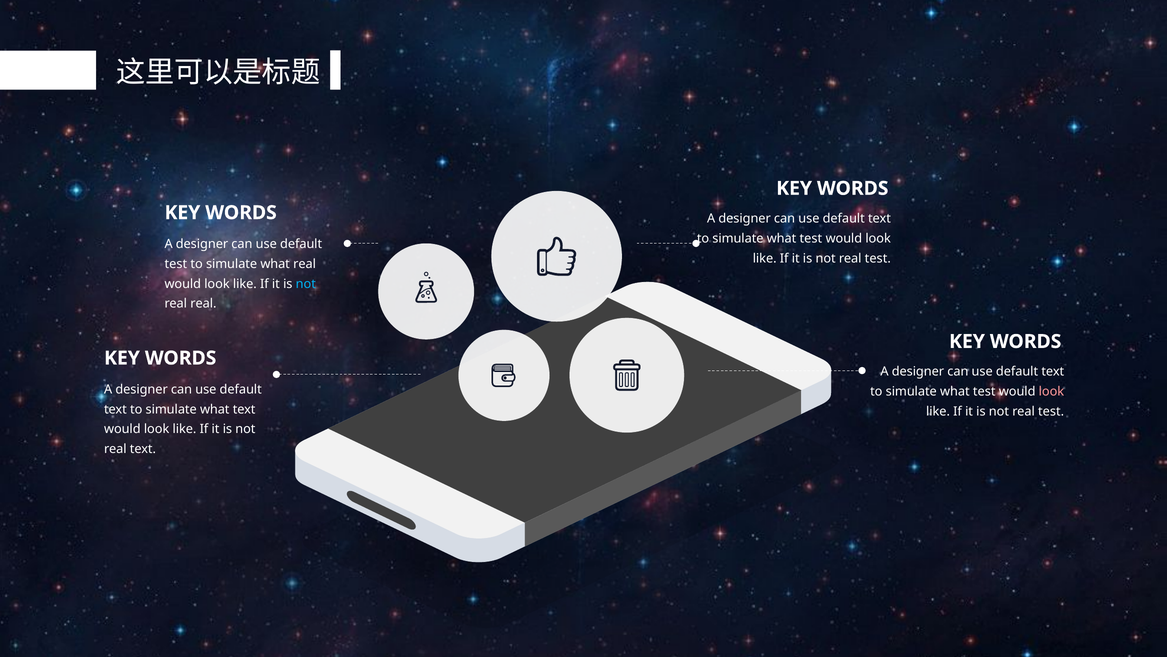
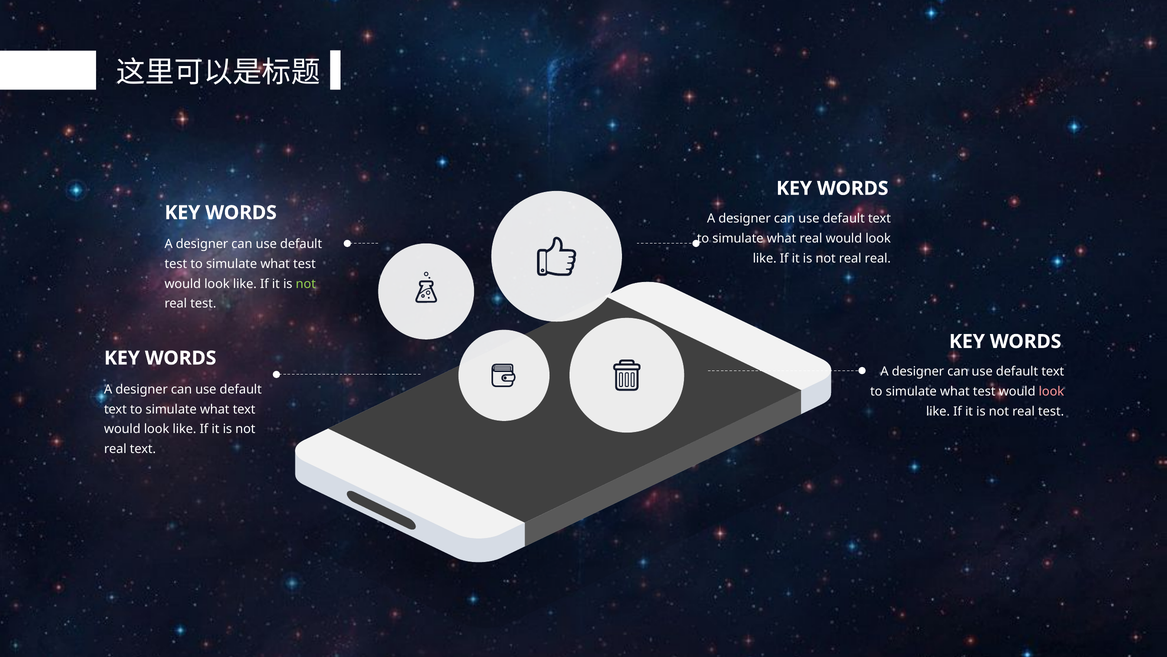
test at (811, 238): test -> real
test at (878, 258): test -> real
real at (305, 264): real -> test
not at (306, 284) colour: light blue -> light green
real at (203, 303): real -> test
